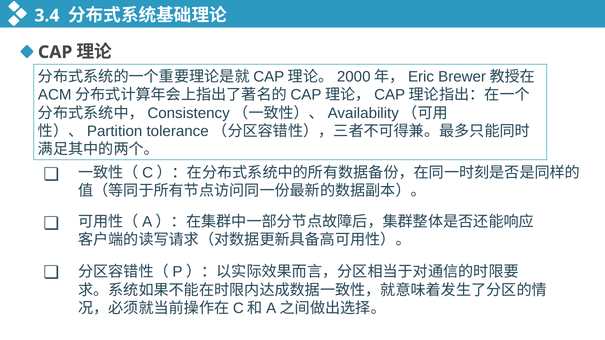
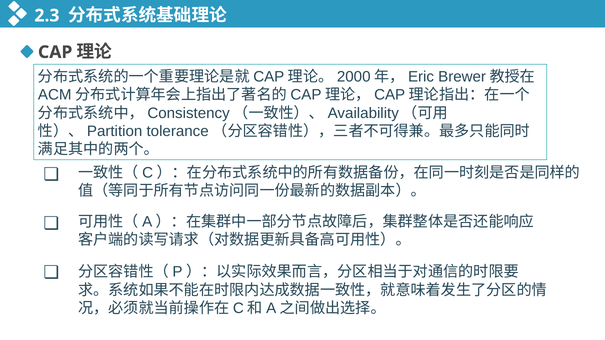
3.4: 3.4 -> 2.3
